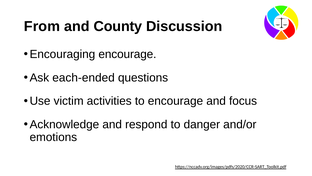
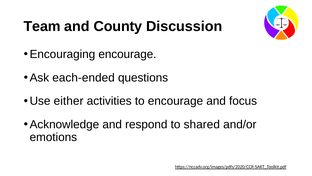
From: From -> Team
victim: victim -> either
danger: danger -> shared
